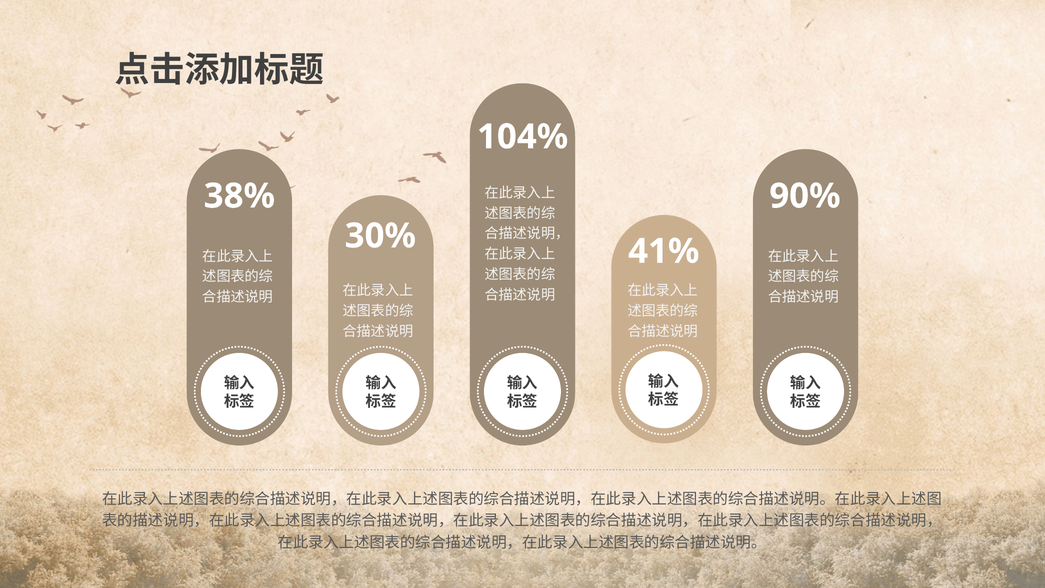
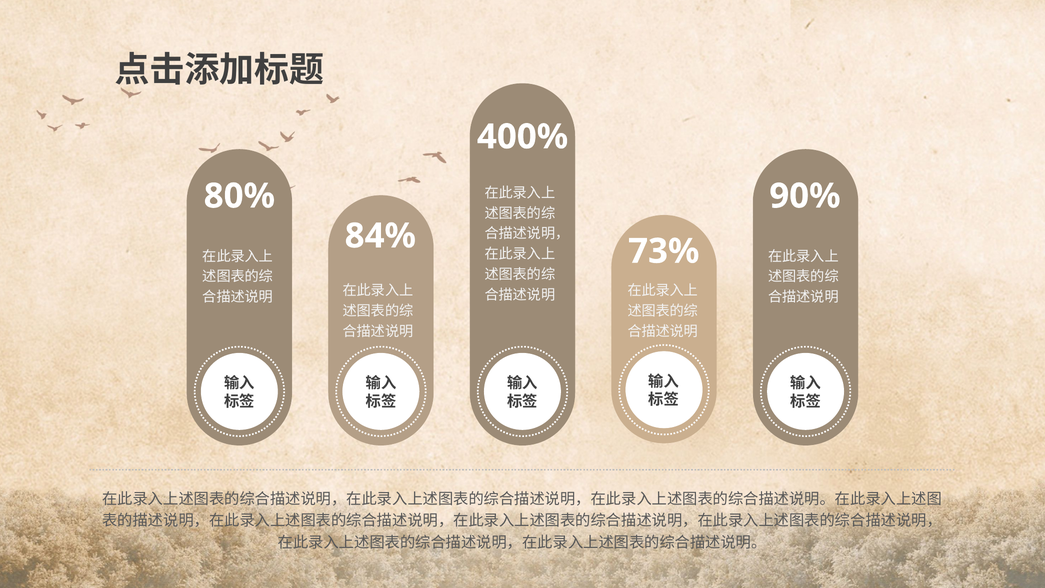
104%: 104% -> 400%
38%: 38% -> 80%
30%: 30% -> 84%
41%: 41% -> 73%
